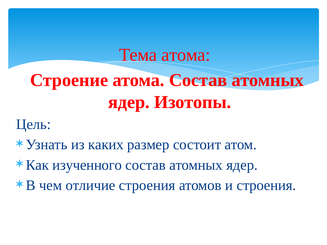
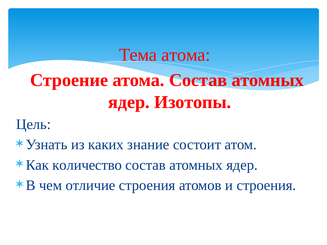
размер: размер -> знание
изученного: изученного -> количество
